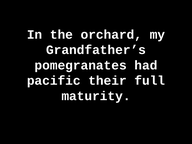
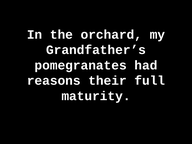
pacific: pacific -> reasons
